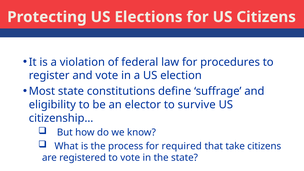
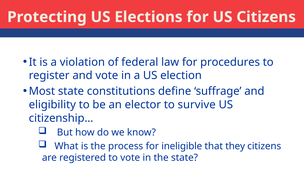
required: required -> ineligible
take: take -> they
